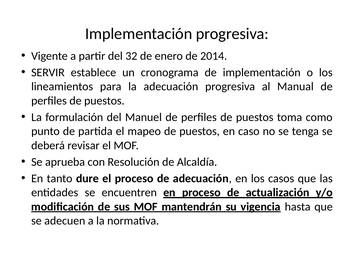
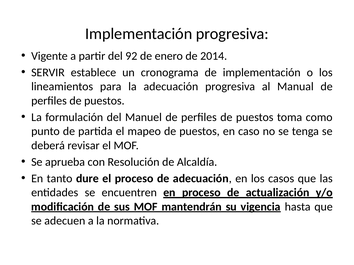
32: 32 -> 92
